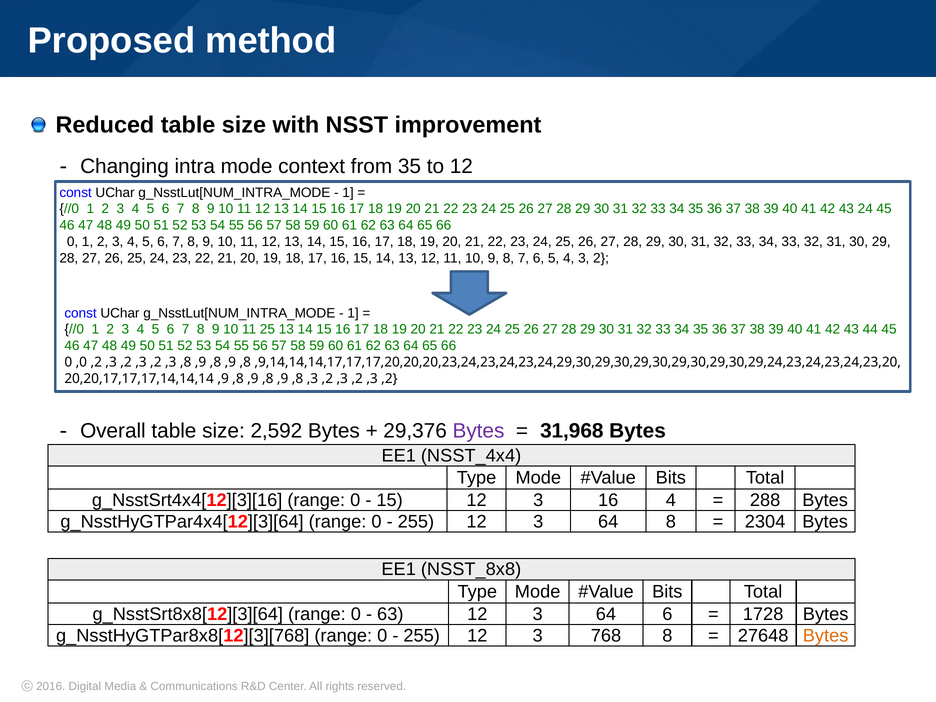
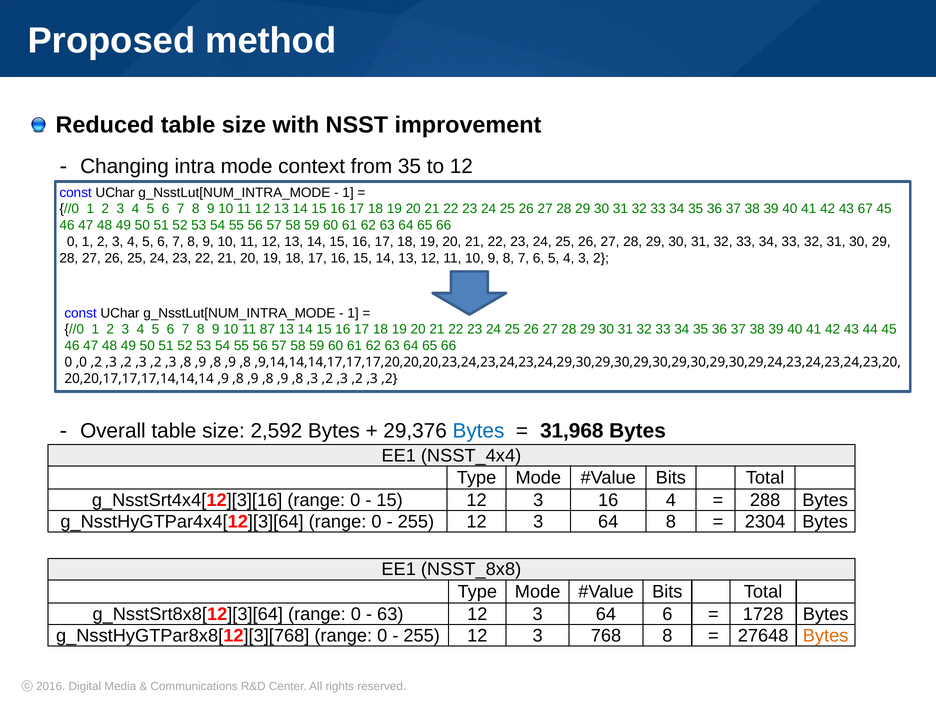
43 24: 24 -> 67
11 25: 25 -> 87
Bytes at (478, 431) colour: purple -> blue
